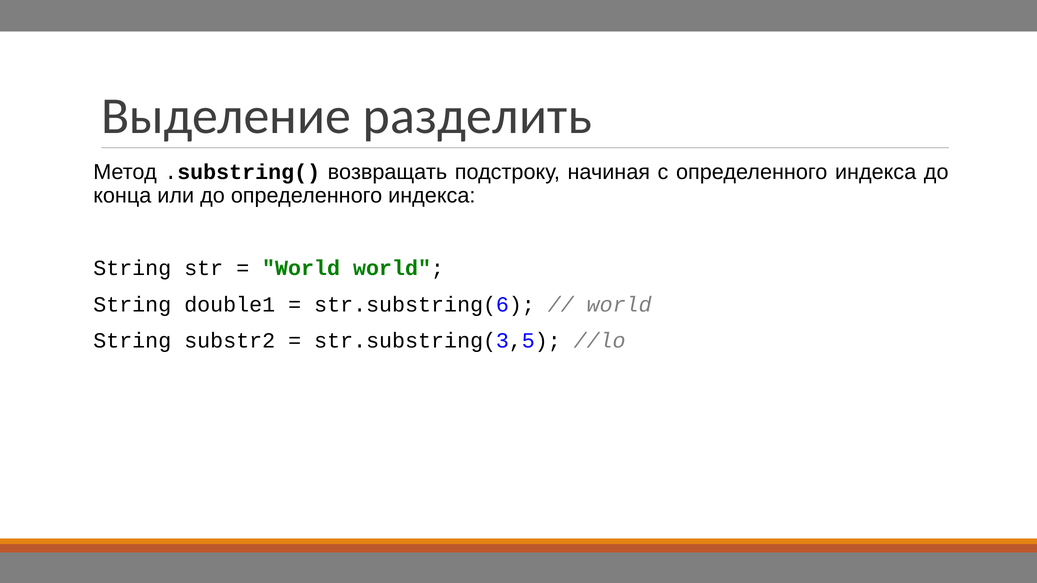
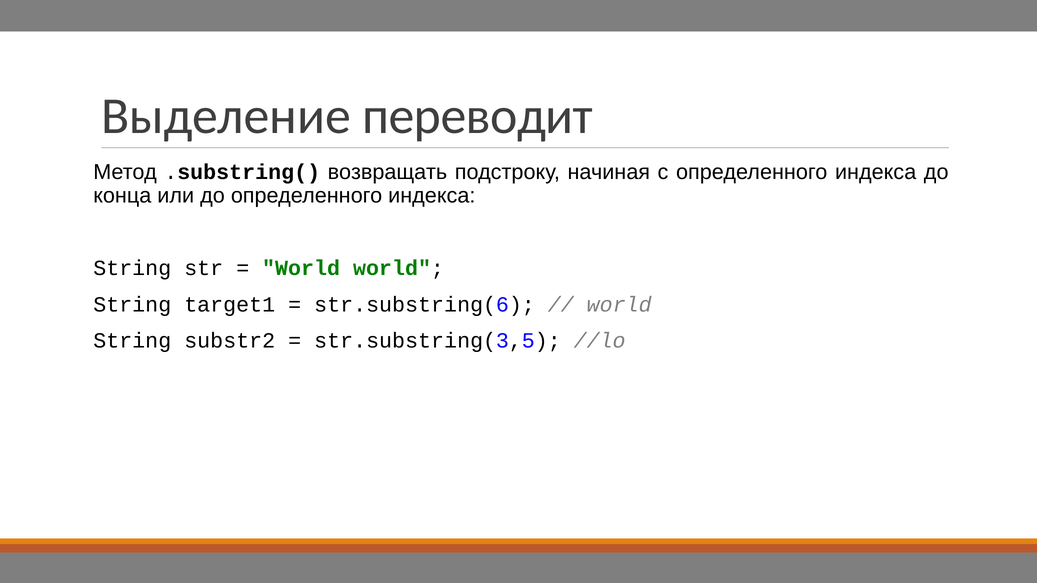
разделить: разделить -> переводит
double1: double1 -> target1
